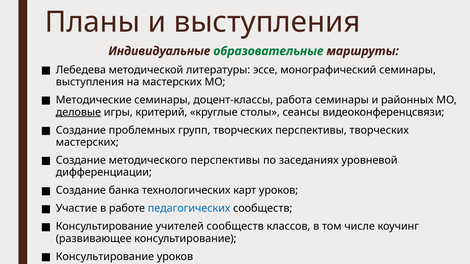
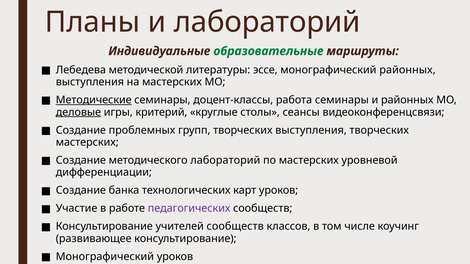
и выступления: выступления -> лабораторий
монографический семинары: семинары -> районных
Методические underline: none -> present
творческих перспективы: перспективы -> выступления
методического перспективы: перспективы -> лабораторий
по заседаниях: заседаниях -> мастерских
педагогических colour: blue -> purple
Консультирование at (105, 257): Консультирование -> Монографический
